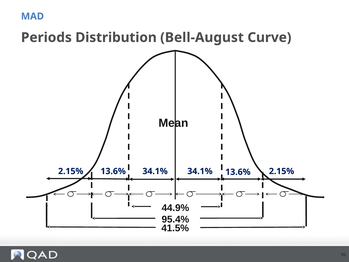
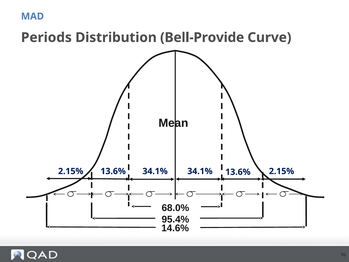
Bell-August: Bell-August -> Bell-Provide
44.9%: 44.9% -> 68.0%
41.5%: 41.5% -> 14.6%
